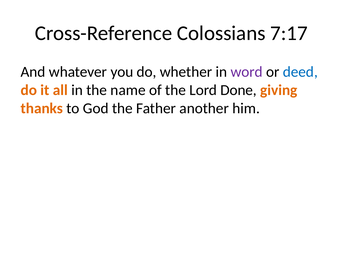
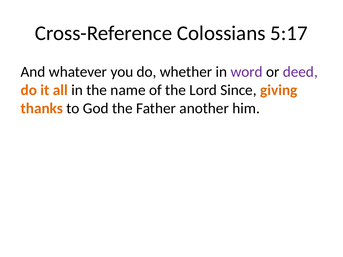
7:17: 7:17 -> 5:17
deed colour: blue -> purple
Done: Done -> Since
